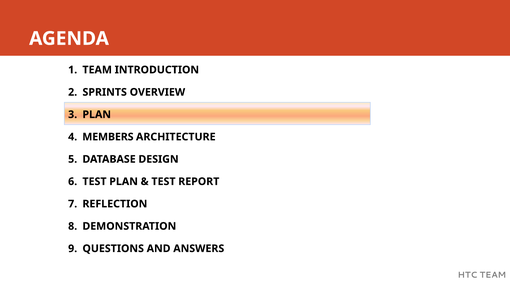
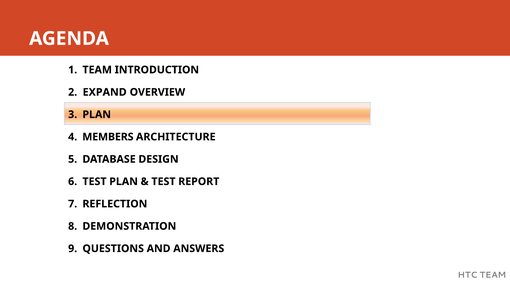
SPRINTS: SPRINTS -> EXPAND
